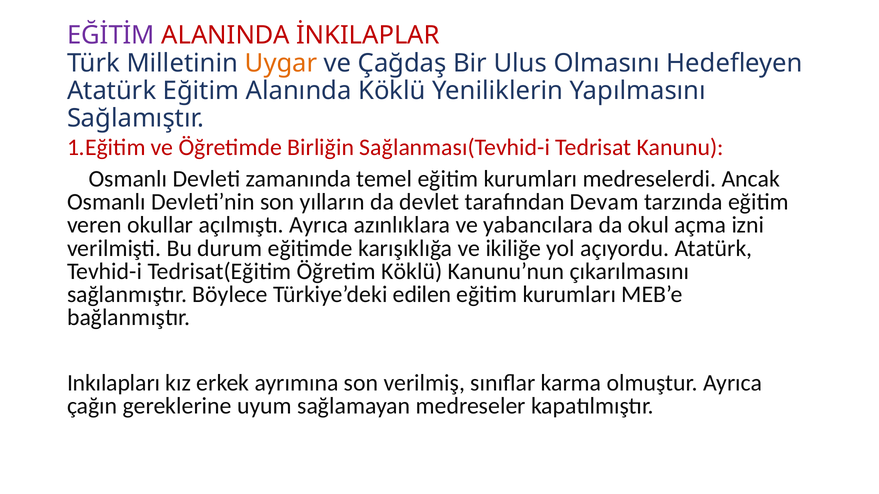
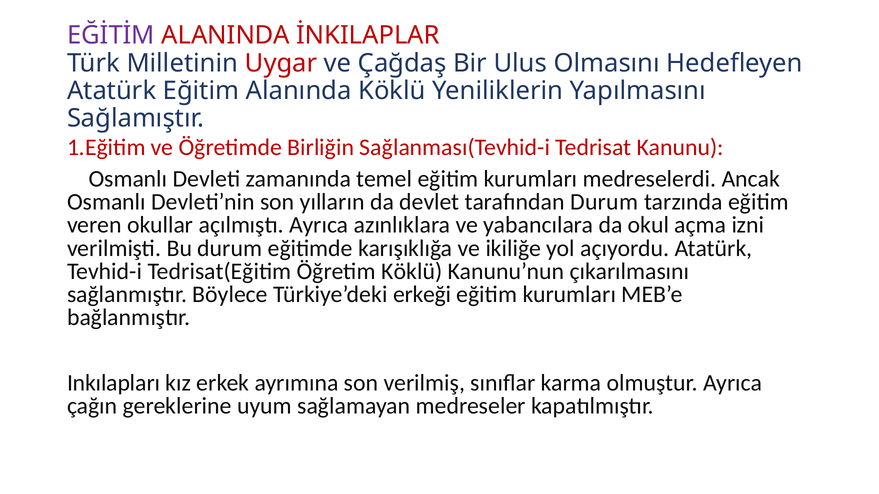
Uygar colour: orange -> red
tarafından Devam: Devam -> Durum
edilen: edilen -> erkeği
